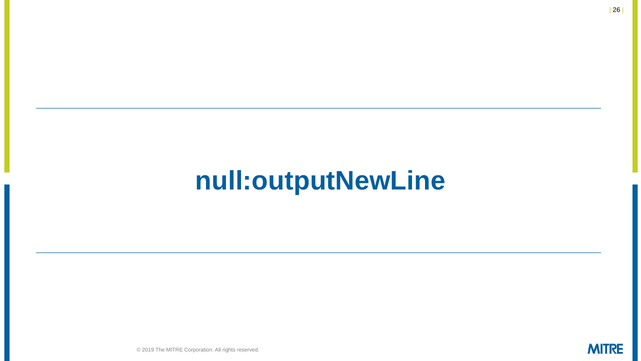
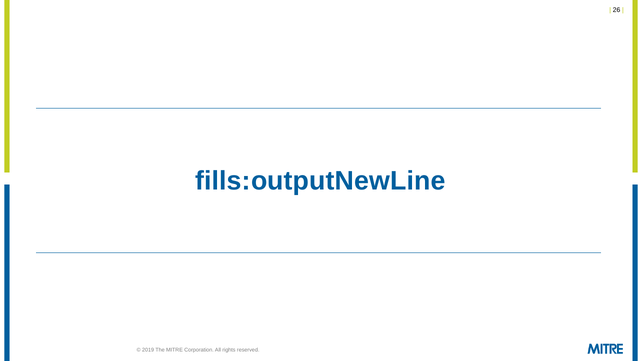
null:outputNewLine: null:outputNewLine -> fills:outputNewLine
